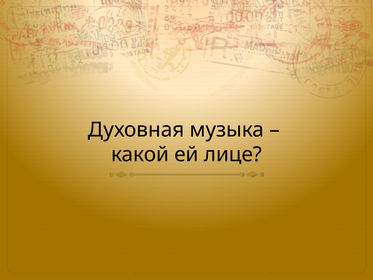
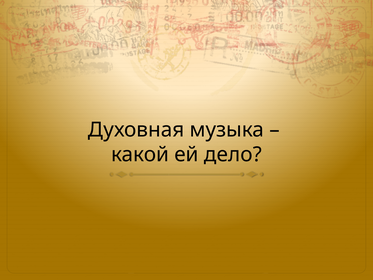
лице: лице -> дело
